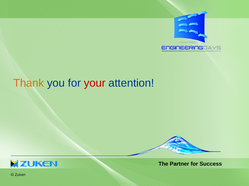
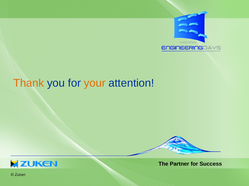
your colour: red -> orange
